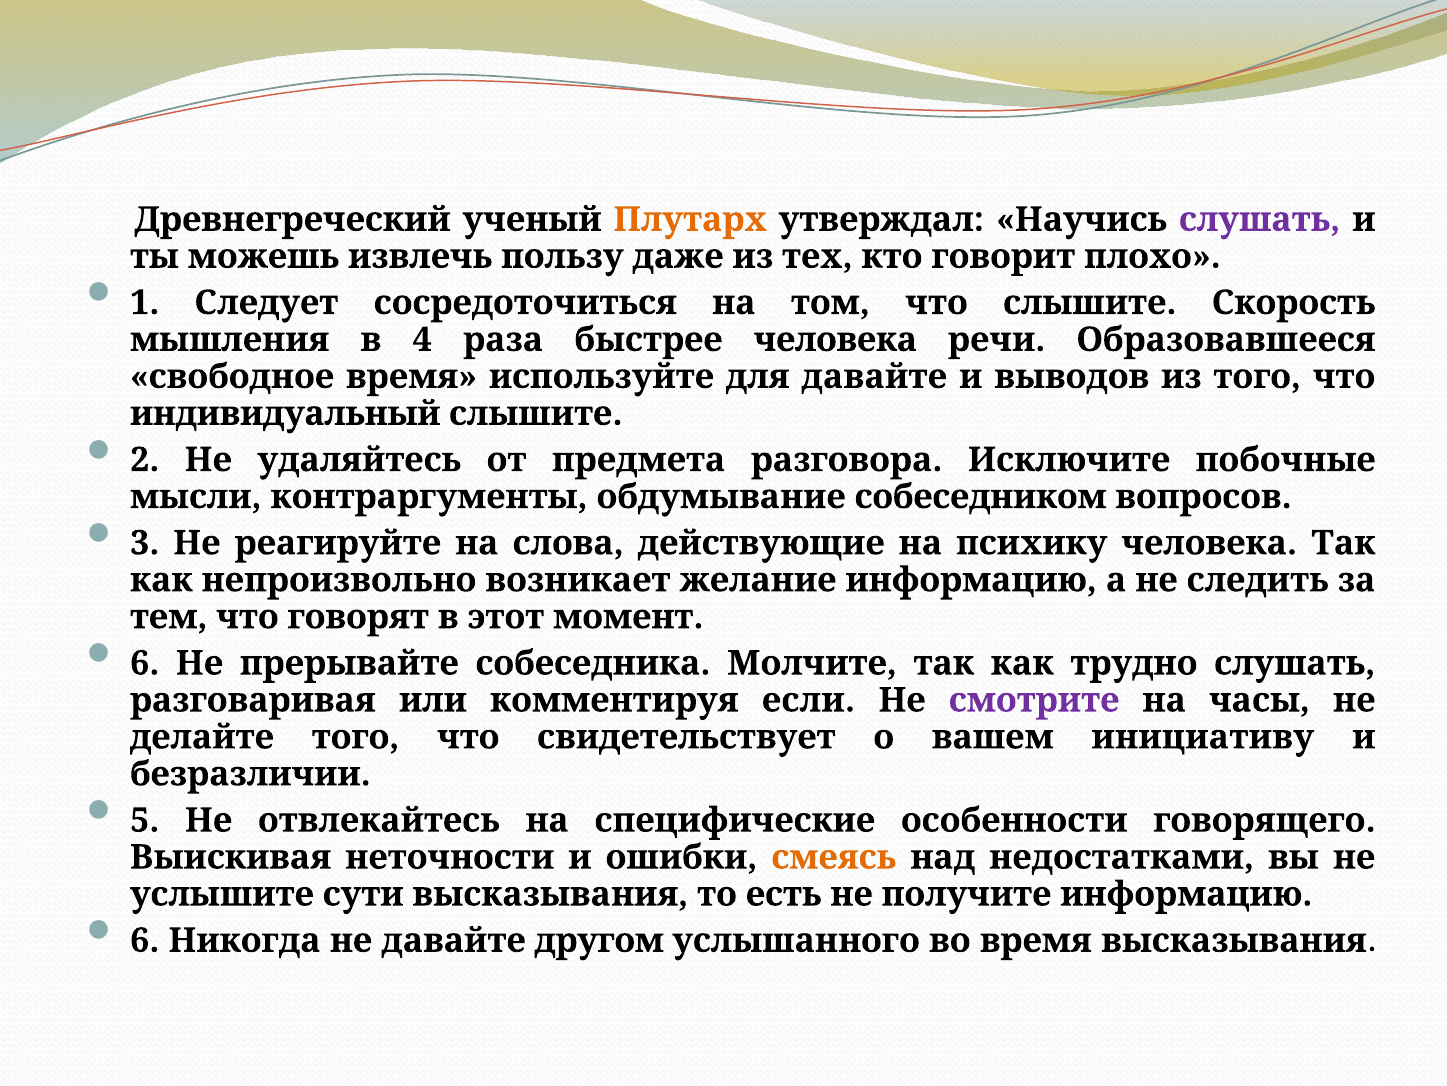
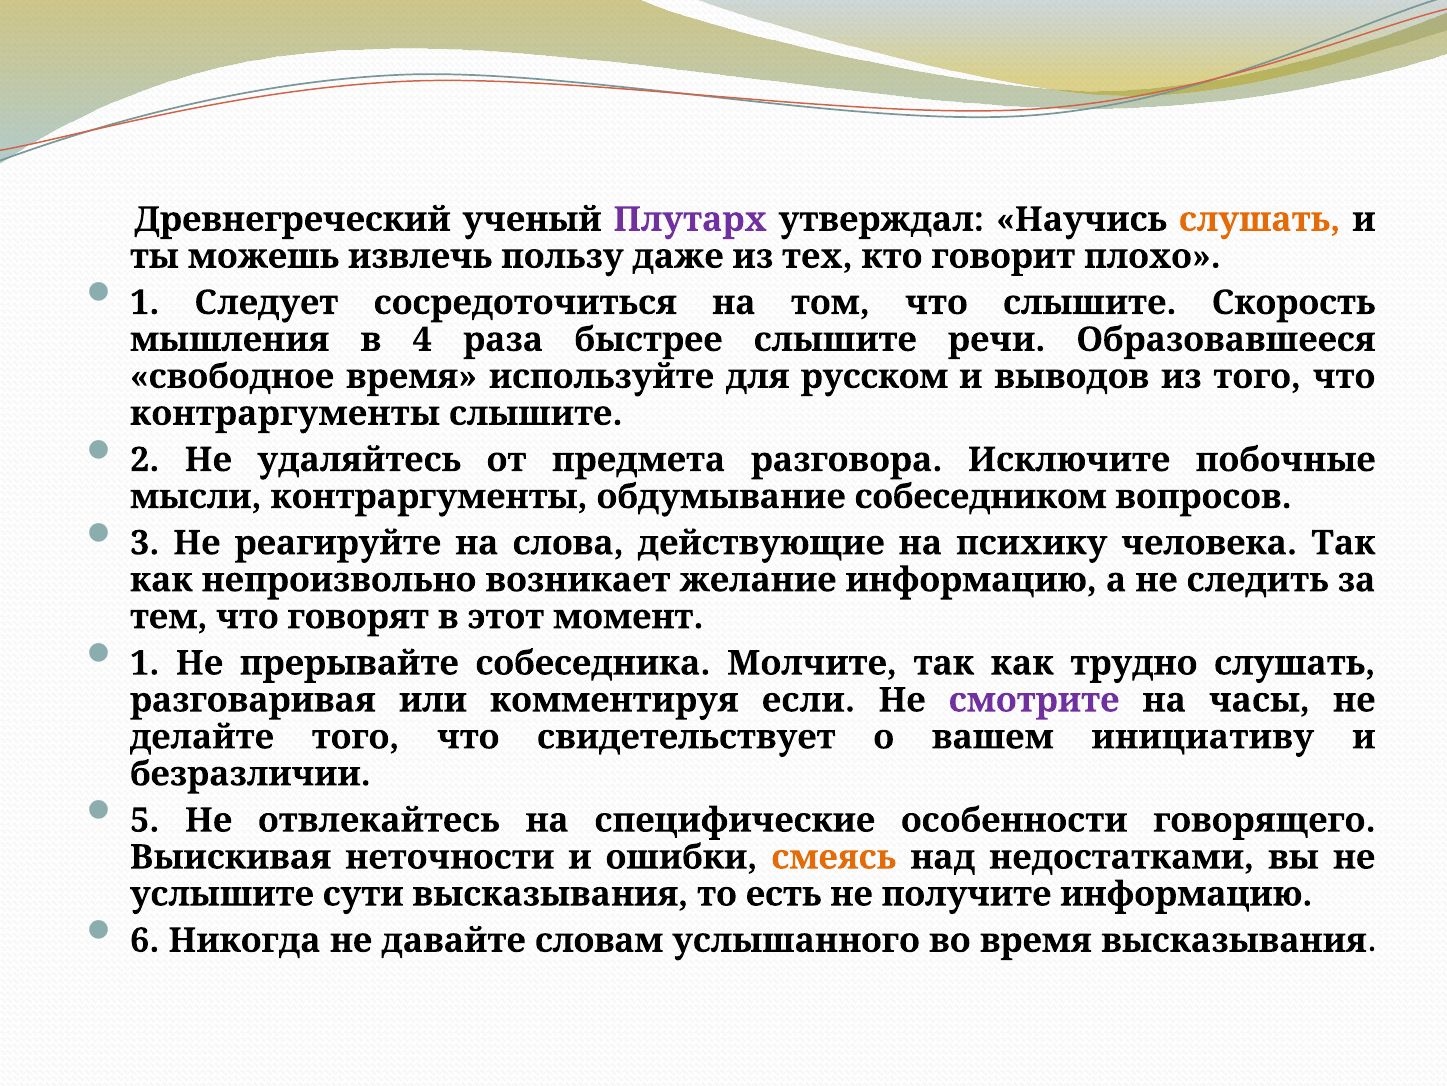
Плутарх colour: orange -> purple
слушать at (1260, 219) colour: purple -> orange
быстрее человека: человека -> слышите
для давайте: давайте -> русском
индивидуальный at (285, 413): индивидуальный -> контраргументы
6 at (145, 663): 6 -> 1
другом: другом -> словам
